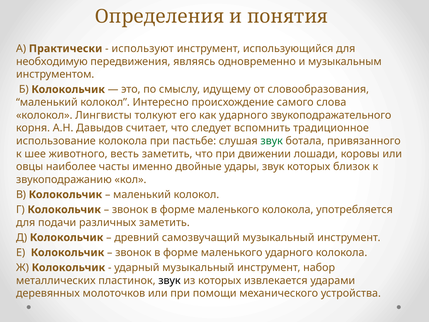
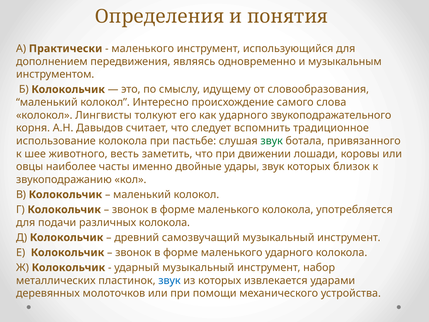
используют at (143, 49): используют -> маленького
необходимую: необходимую -> дополнением
различных заметить: заметить -> колокола
звук at (170, 280) colour: black -> blue
